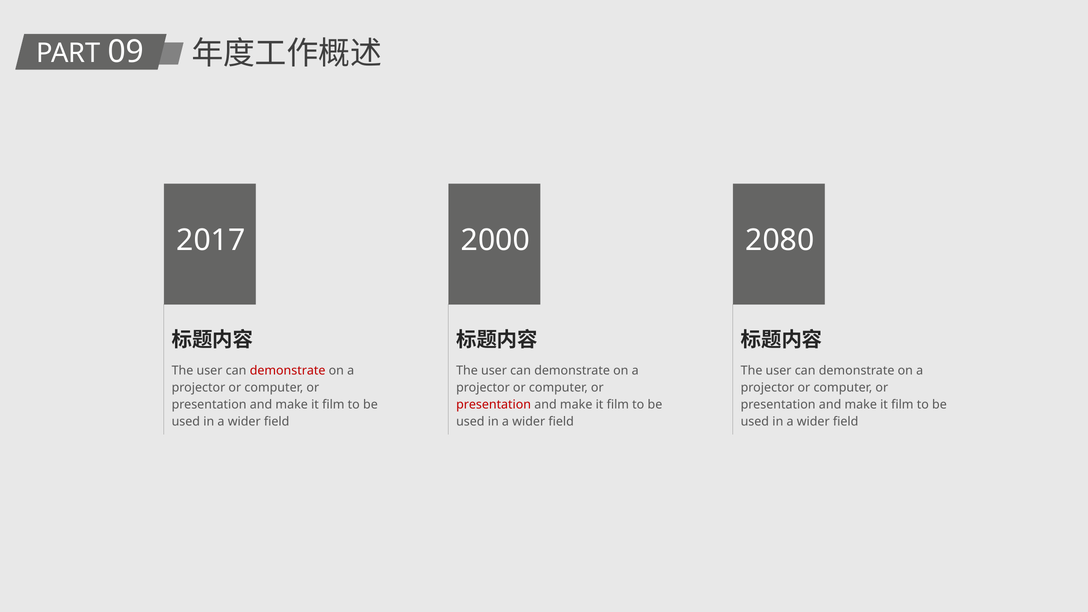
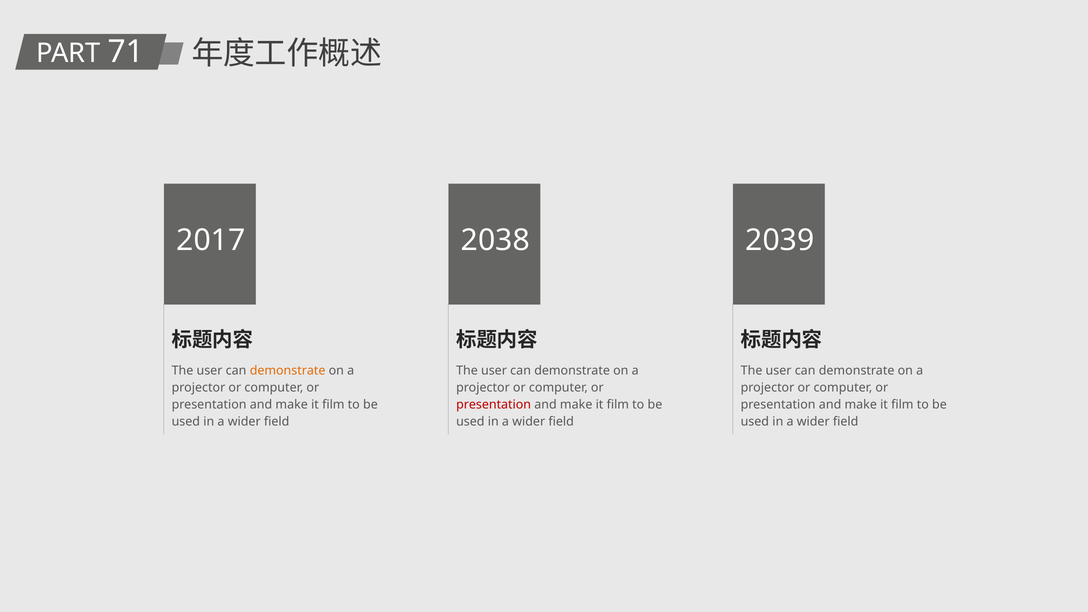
09: 09 -> 71
2000: 2000 -> 2038
2080: 2080 -> 2039
demonstrate at (288, 371) colour: red -> orange
